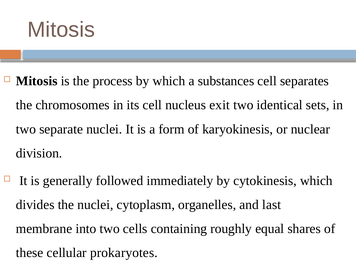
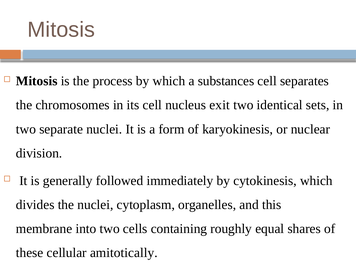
last: last -> this
prokaryotes: prokaryotes -> amitotically
